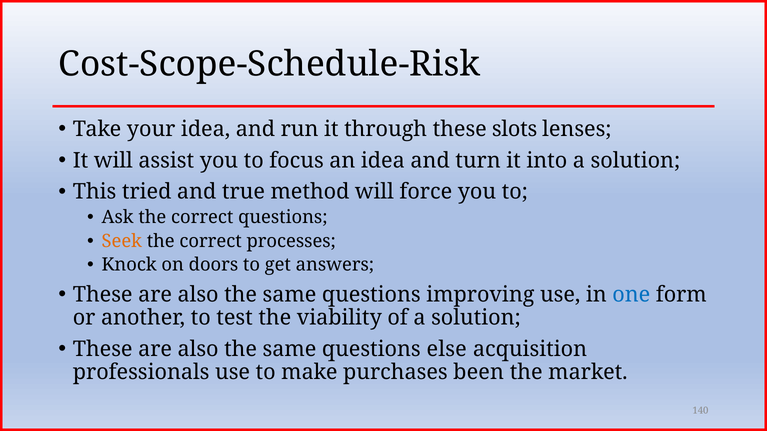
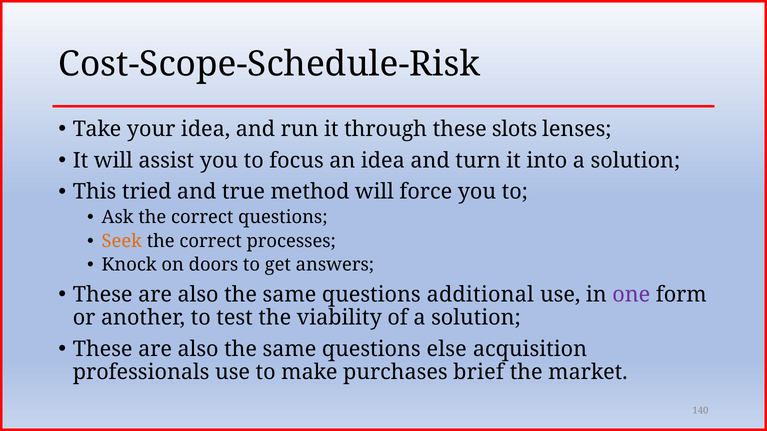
improving: improving -> additional
one colour: blue -> purple
been: been -> brief
